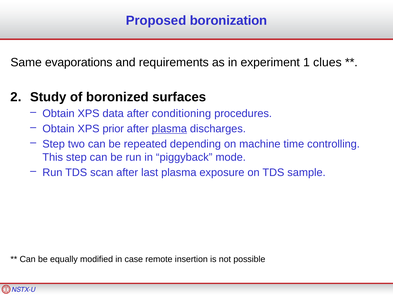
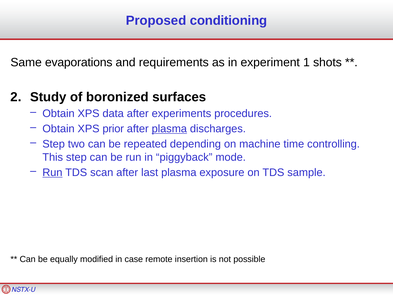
boronization: boronization -> conditioning
clues: clues -> shots
conditioning: conditioning -> experiments
Run at (52, 172) underline: none -> present
